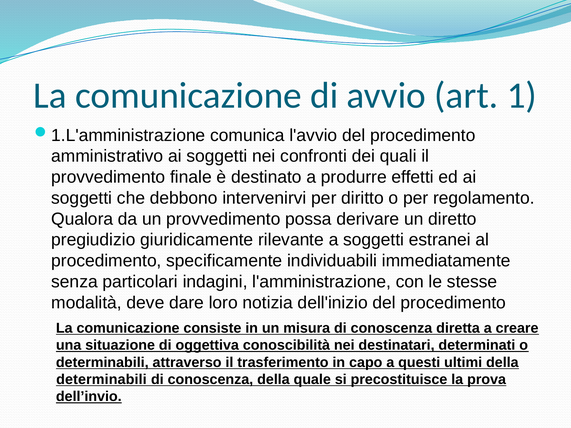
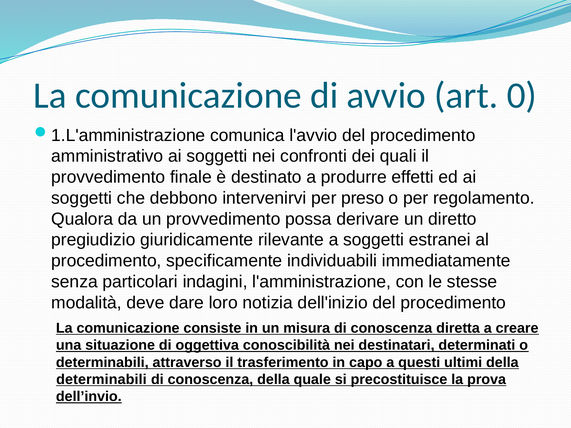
1: 1 -> 0
diritto: diritto -> preso
